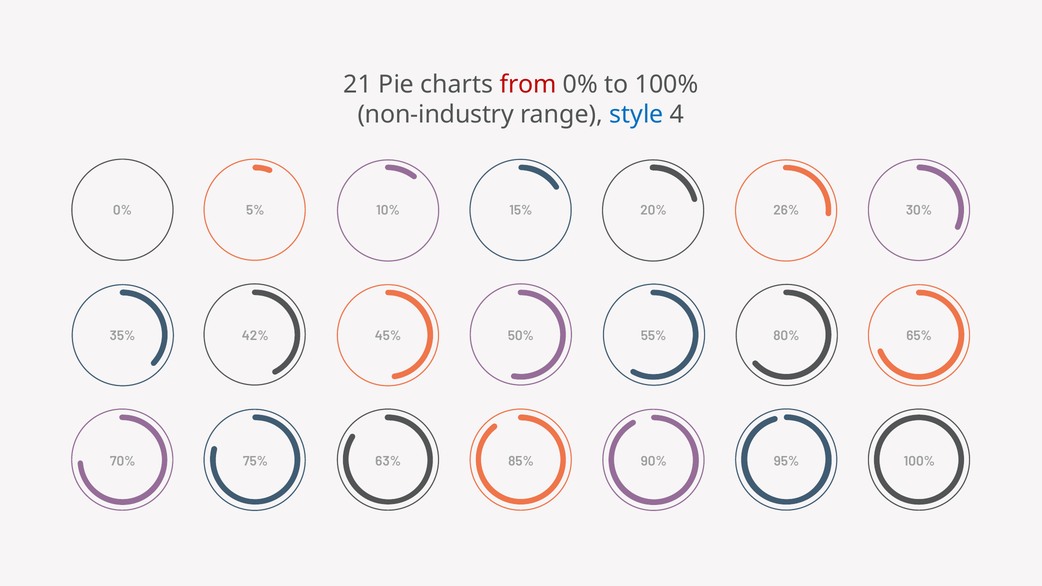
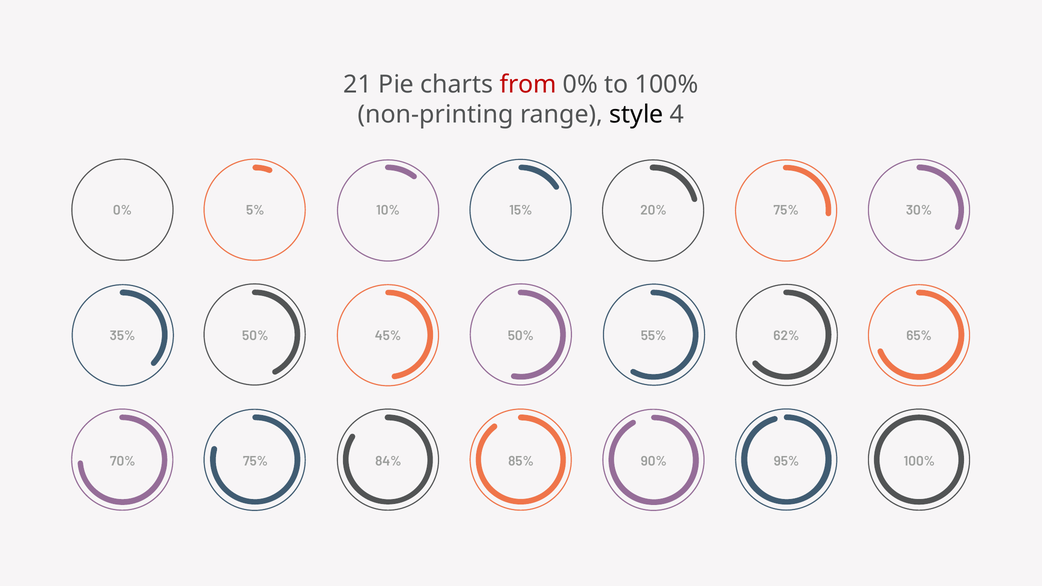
non-industry: non-industry -> non-printing
style colour: blue -> black
20% 26%: 26% -> 75%
35% 42%: 42% -> 50%
80%: 80% -> 62%
63%: 63% -> 84%
